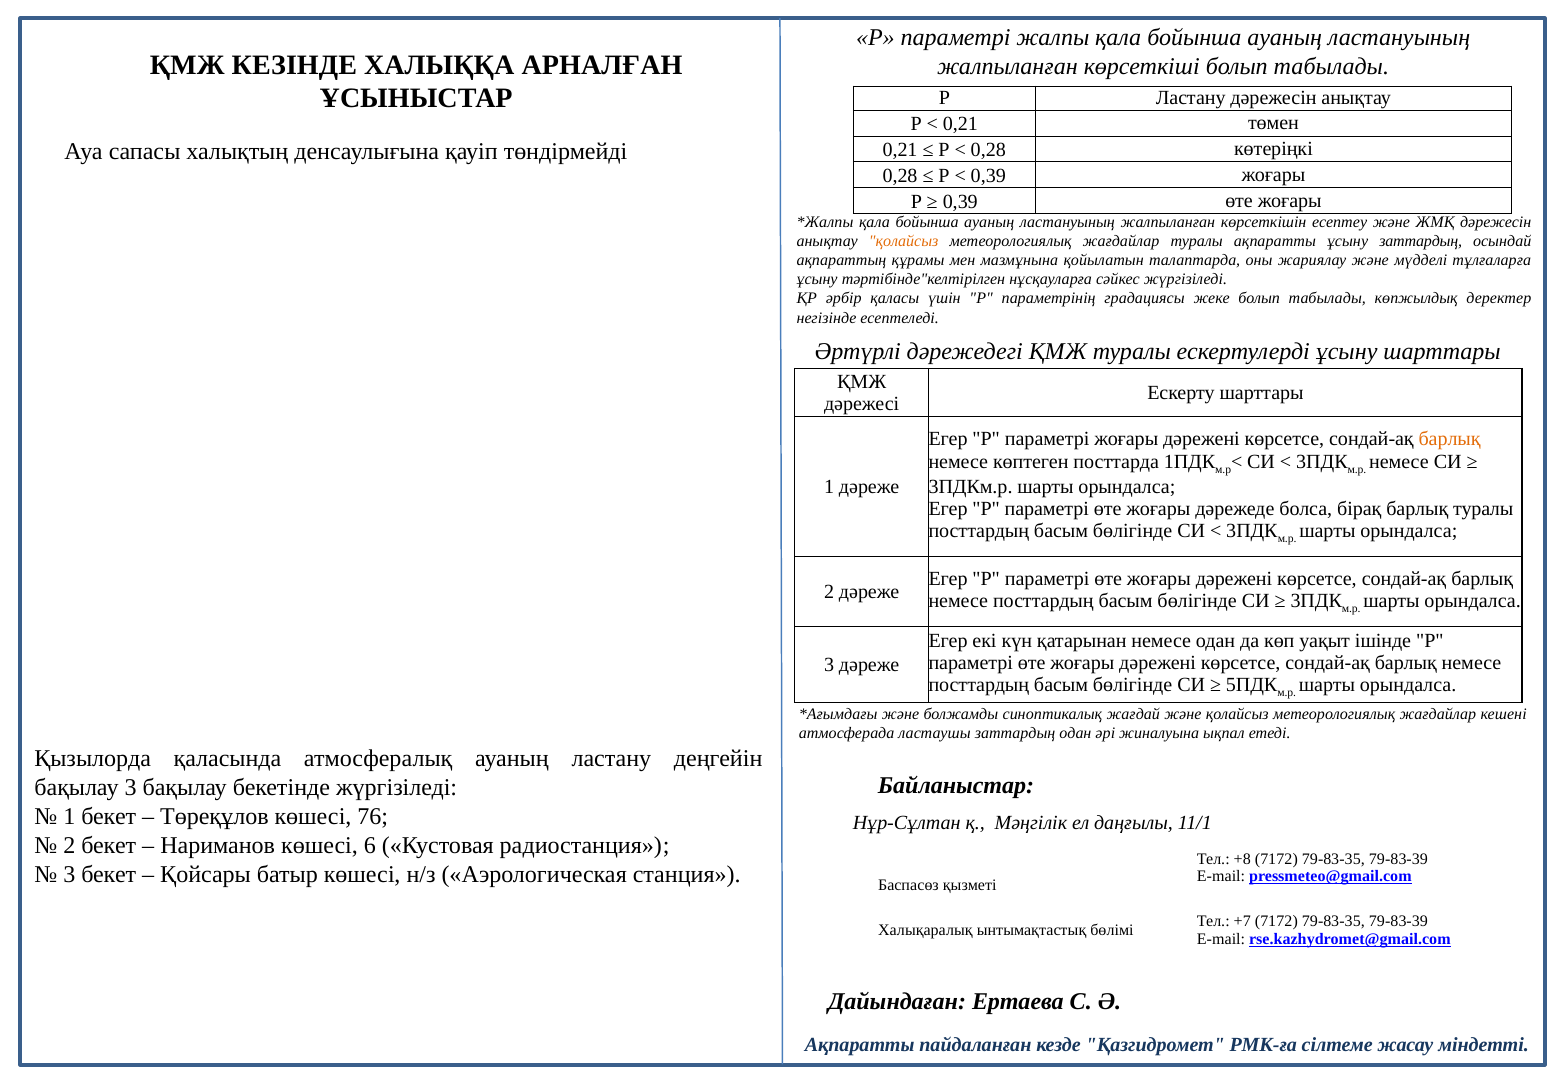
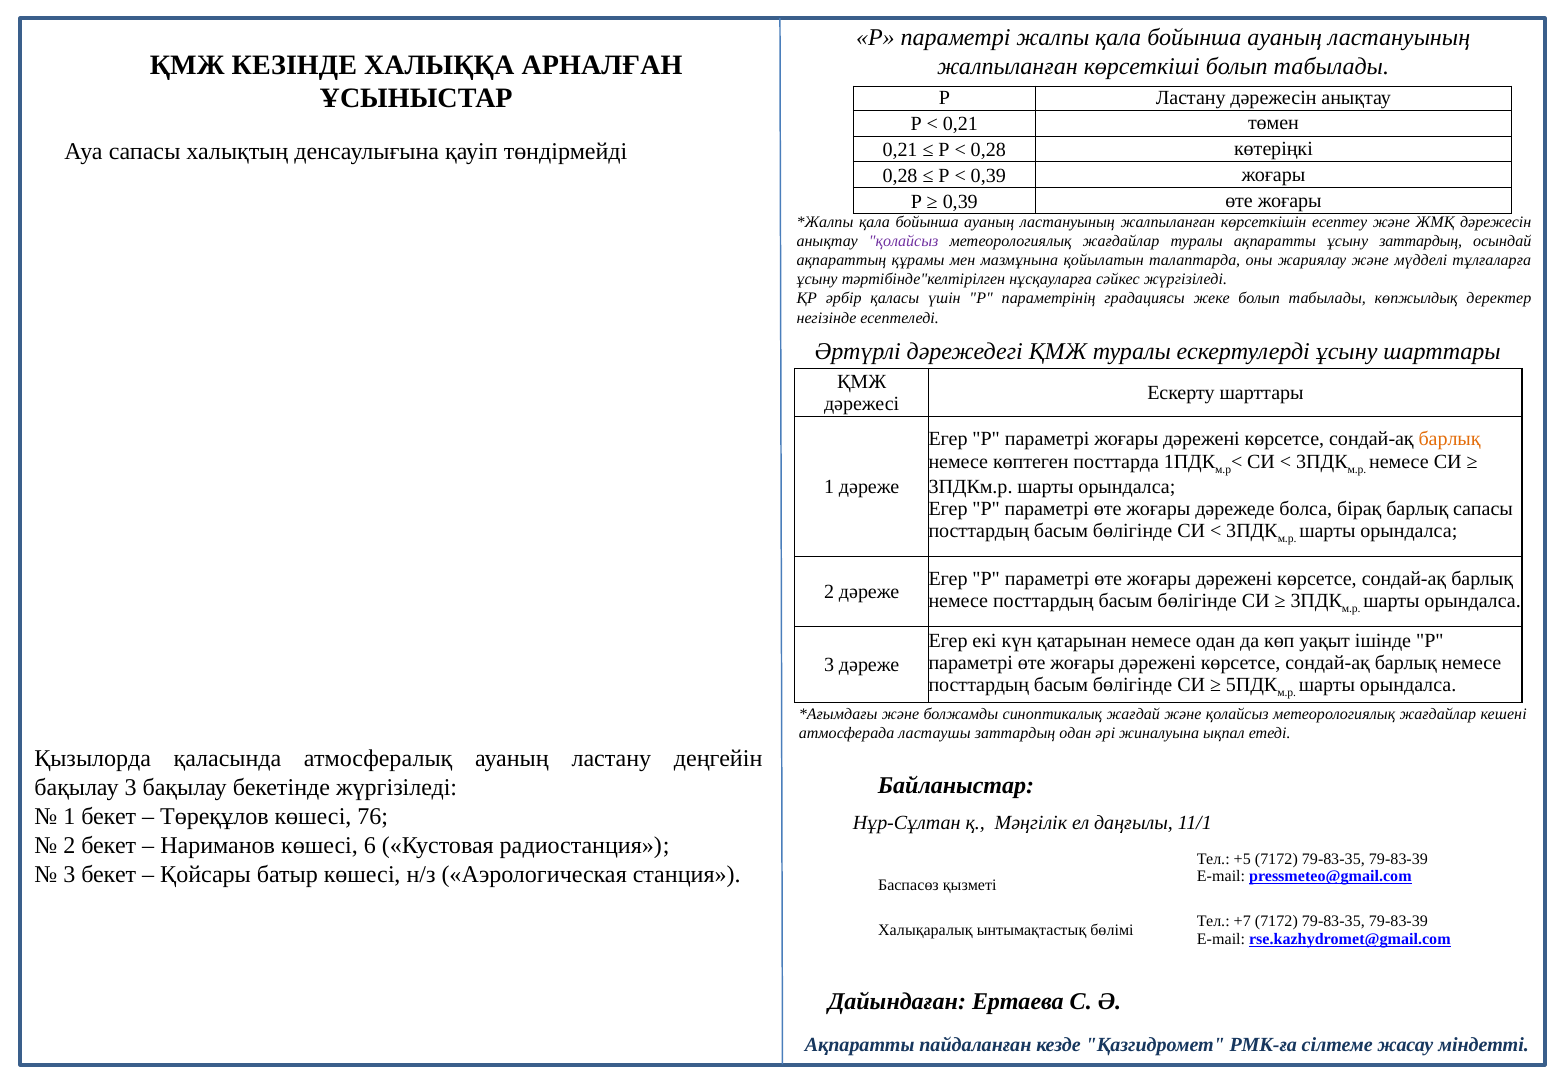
қолайсыз at (904, 241) colour: orange -> purple
барлық туралы: туралы -> сапасы
+8: +8 -> +5
